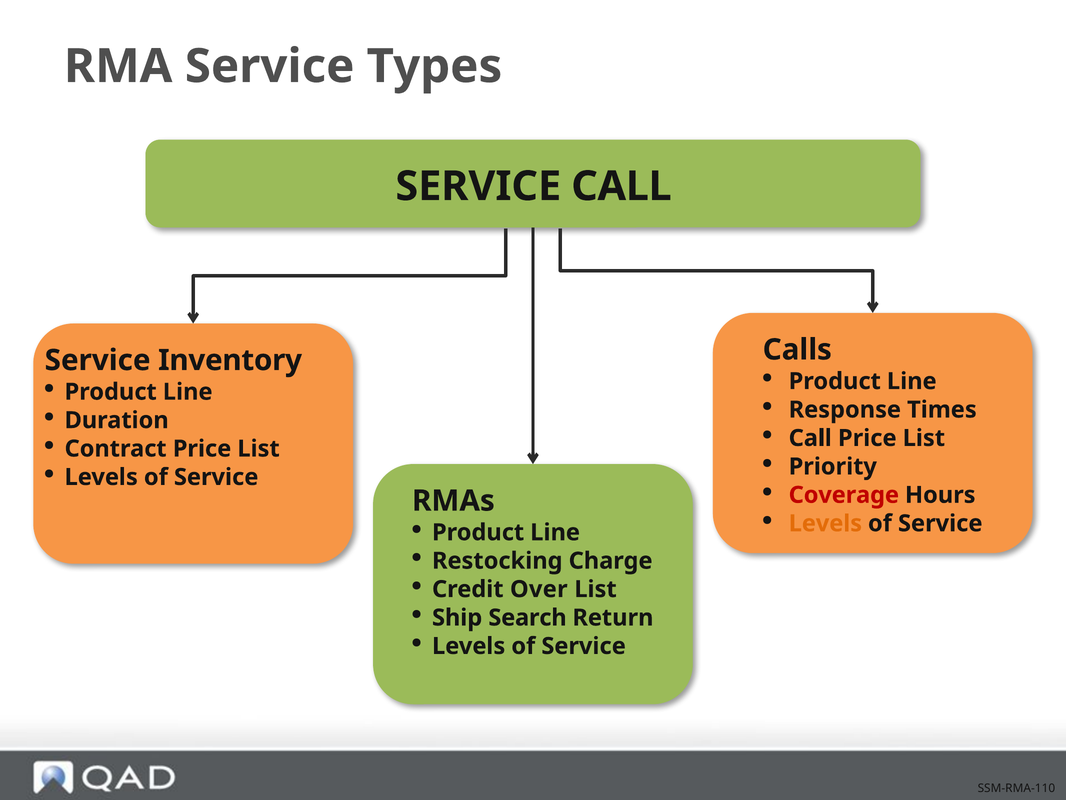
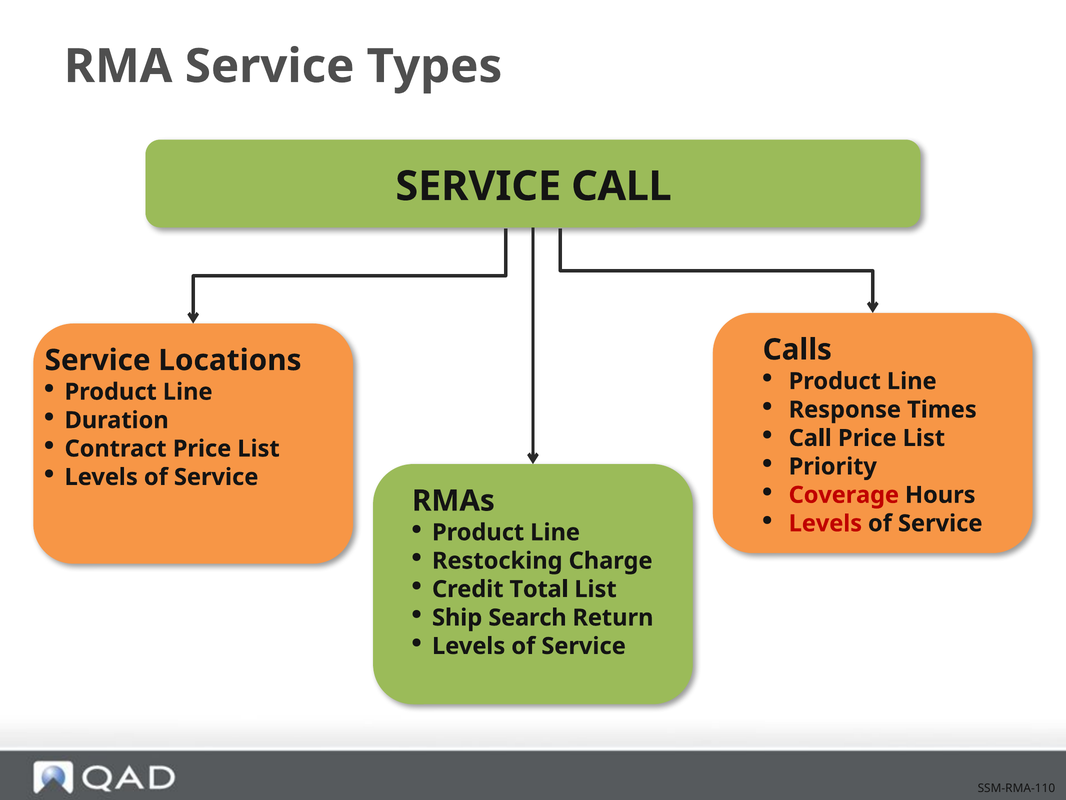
Inventory: Inventory -> Locations
Levels at (825, 523) colour: orange -> red
Over: Over -> Total
